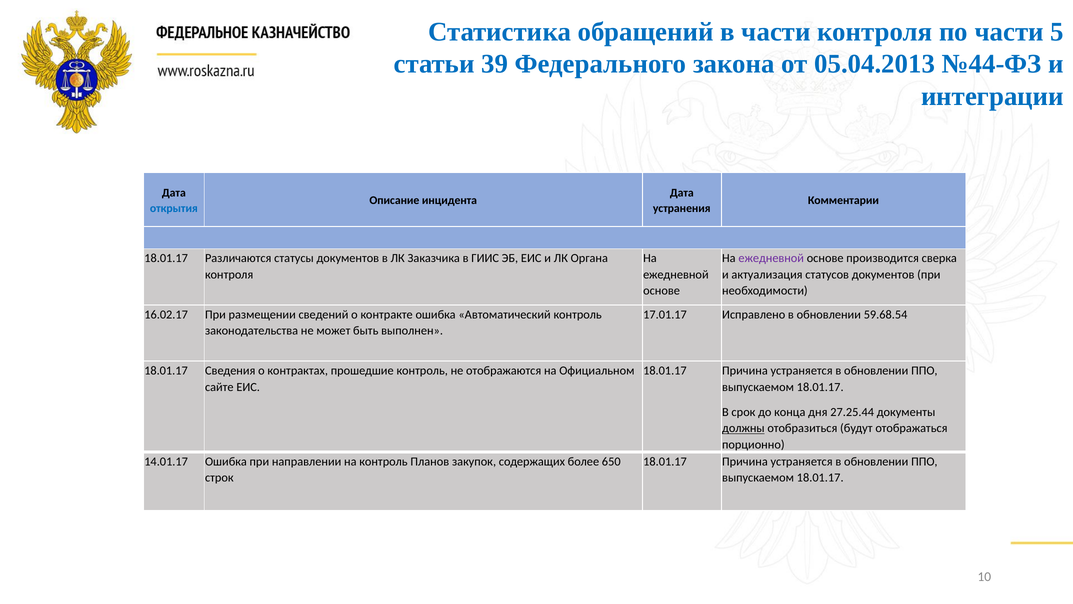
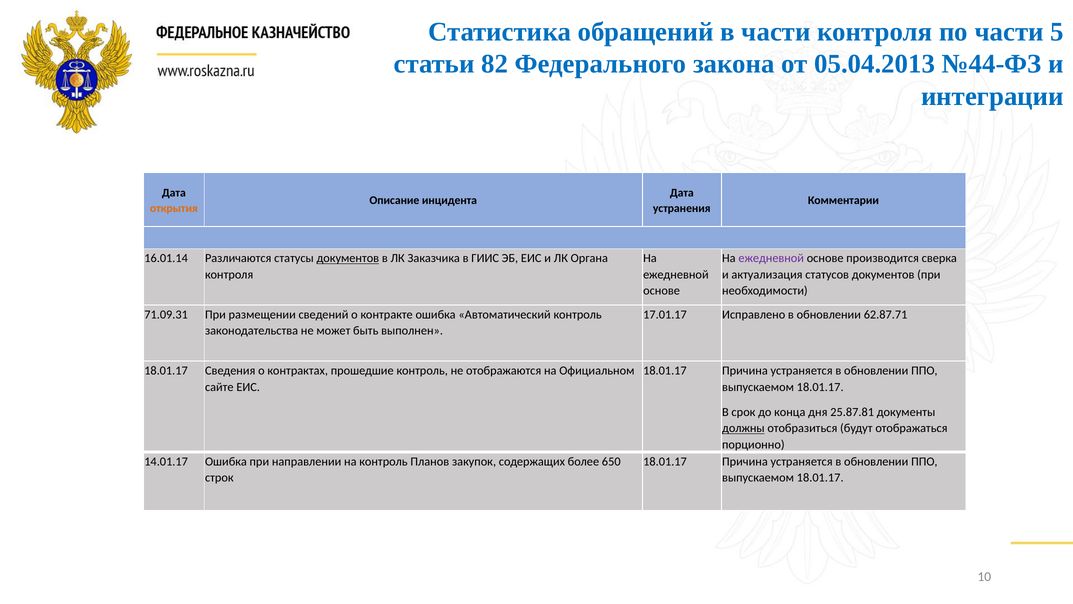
39: 39 -> 82
открытия colour: blue -> orange
18.01.17 at (166, 258): 18.01.17 -> 16.01.14
документов at (348, 258) underline: none -> present
16.02.17: 16.02.17 -> 71.09.31
59.68.54: 59.68.54 -> 62.87.71
27.25.44: 27.25.44 -> 25.87.81
